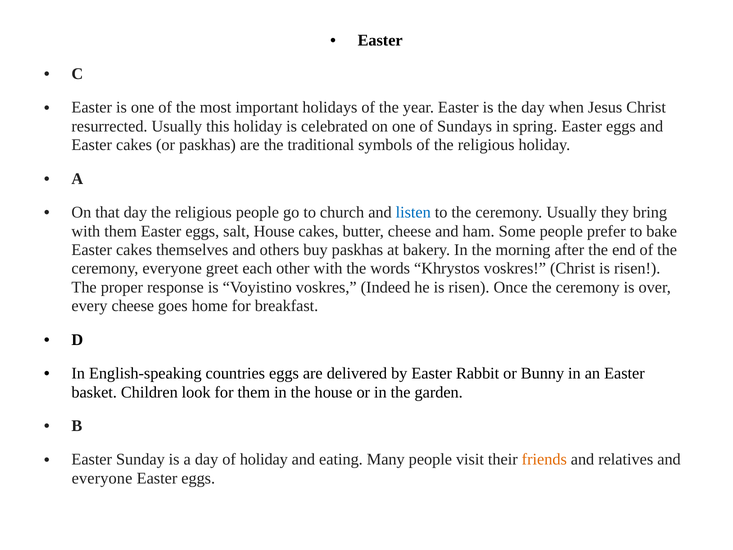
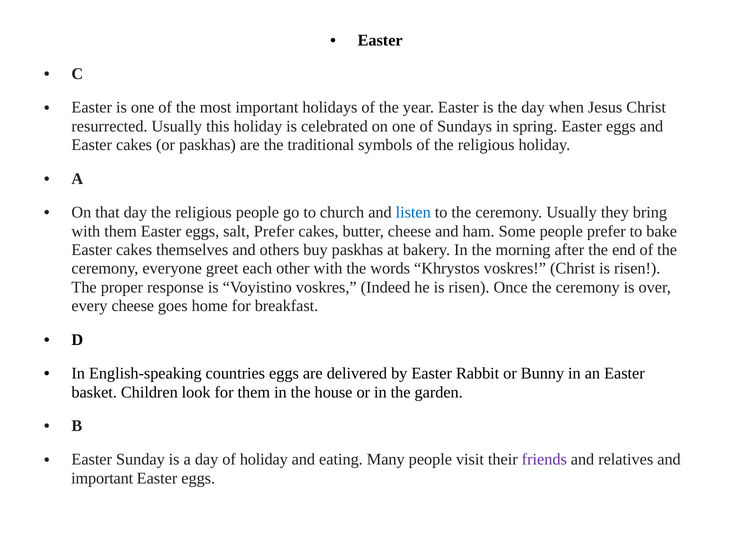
salt House: House -> Prefer
friends colour: orange -> purple
everyone at (102, 478): everyone -> important
